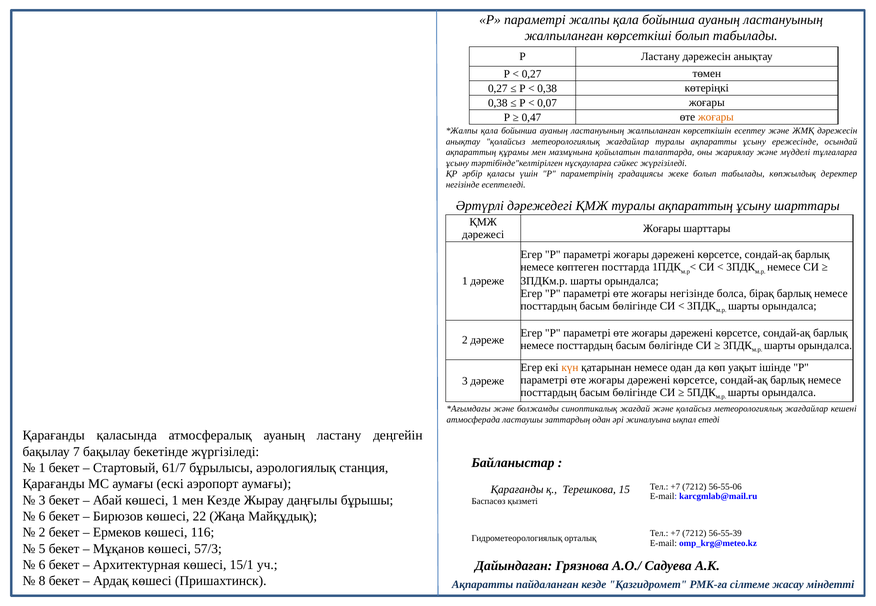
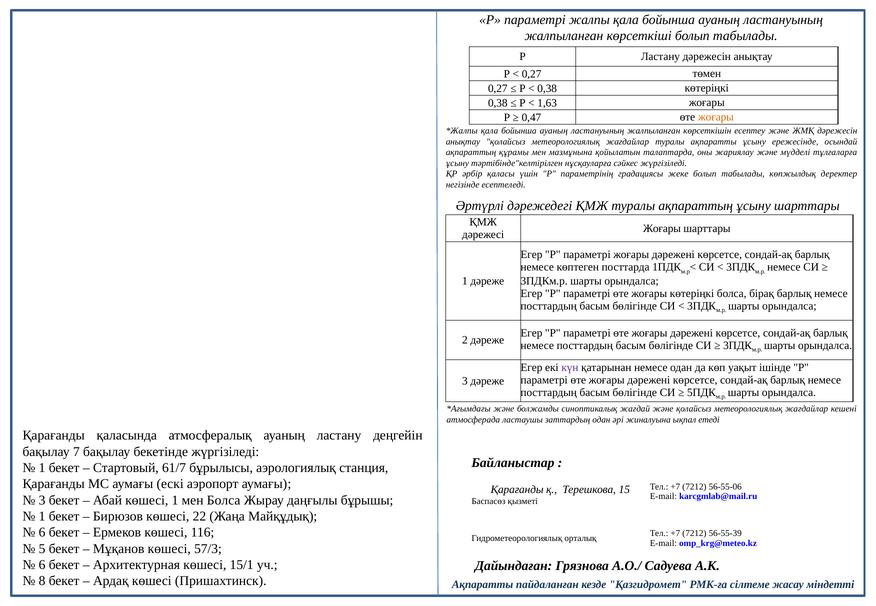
0,07: 0,07 -> 1,63
жоғары негізінде: негізінде -> көтеріңкі
күн colour: orange -> purple
мен Кезде: Кезде -> Болса
6 at (42, 517): 6 -> 1
2 at (42, 533): 2 -> 6
